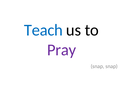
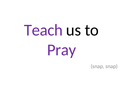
Teach colour: blue -> purple
